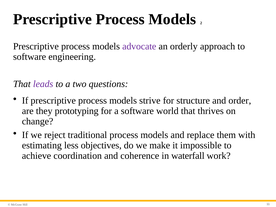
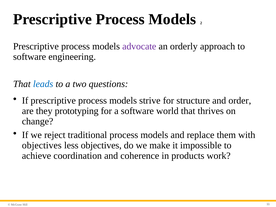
leads colour: purple -> blue
estimating at (42, 145): estimating -> objectives
waterfall: waterfall -> products
